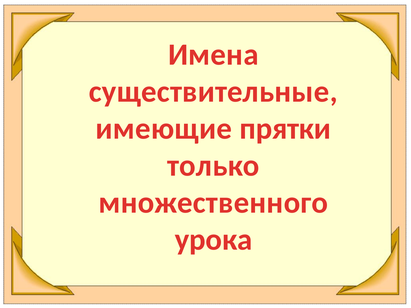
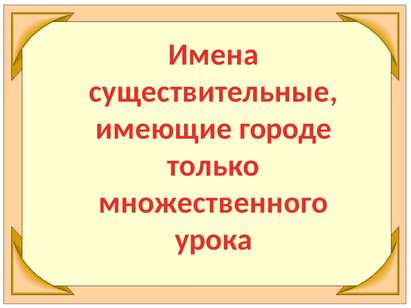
прятки: прятки -> городе
